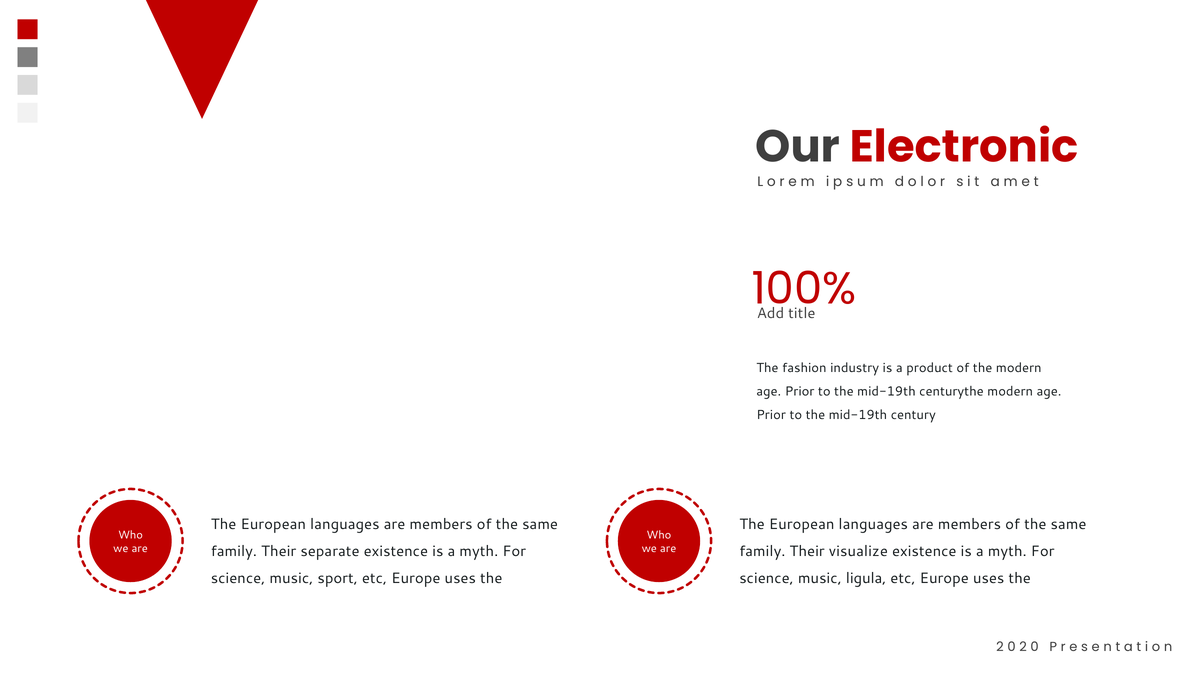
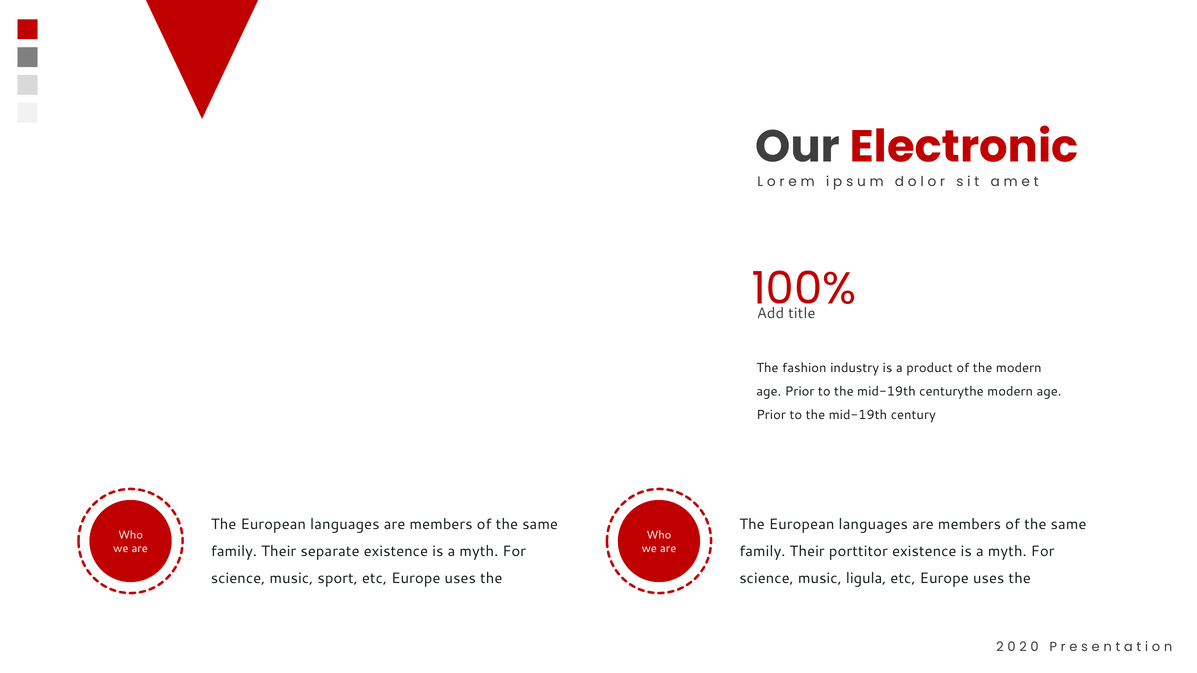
visualize: visualize -> porttitor
